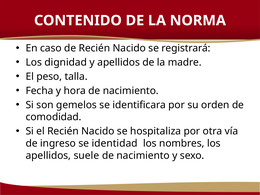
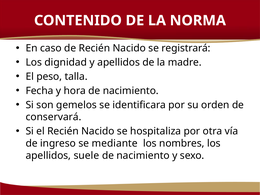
comodidad: comodidad -> conservará
identidad: identidad -> mediante
